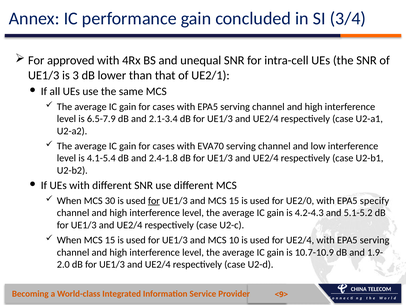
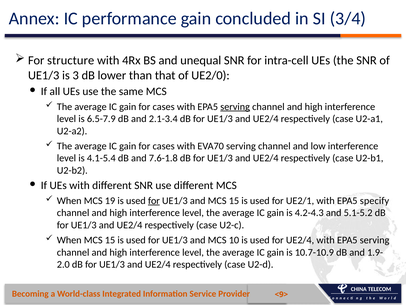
approved: approved -> structure
UE2/1: UE2/1 -> UE2/0
serving at (235, 106) underline: none -> present
2.4-1.8: 2.4-1.8 -> 7.6-1.8
30: 30 -> 19
UE2/0: UE2/0 -> UE2/1
